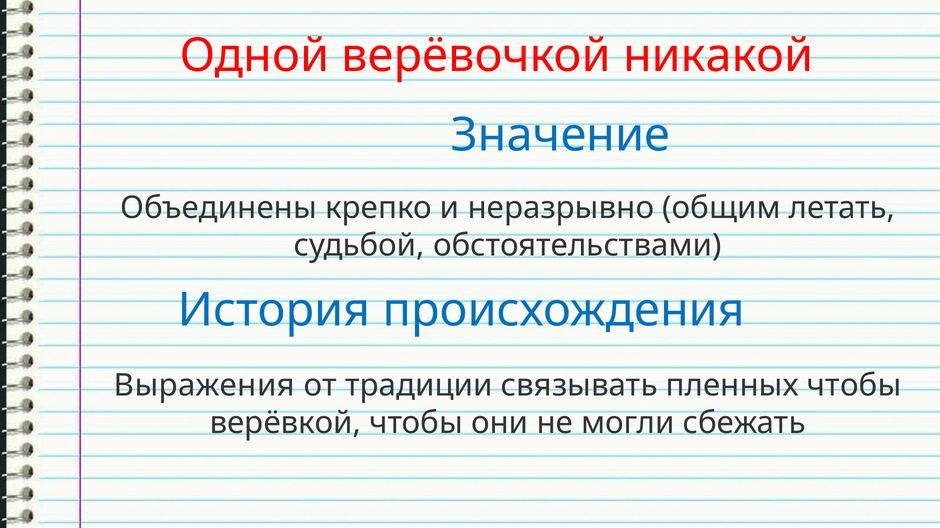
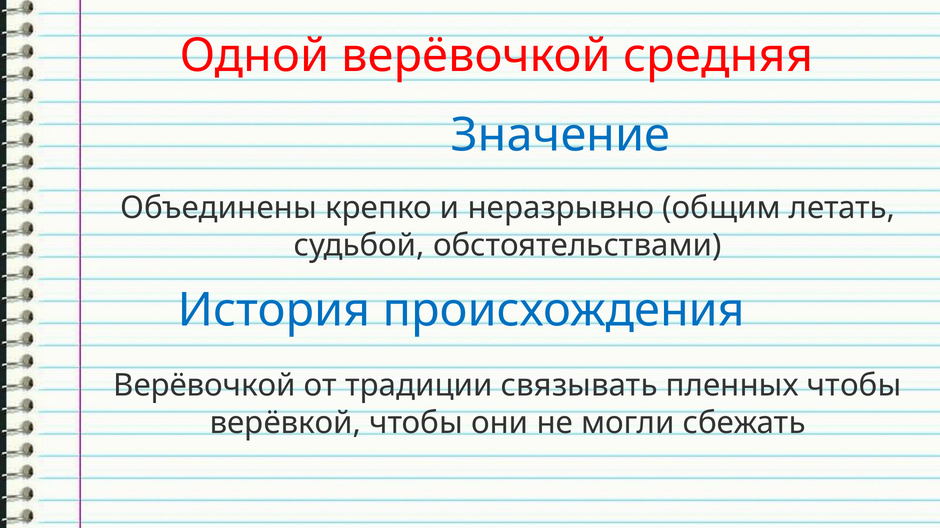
никакой: никакой -> средняя
Выражения at (204, 386): Выражения -> Верёвочкой
